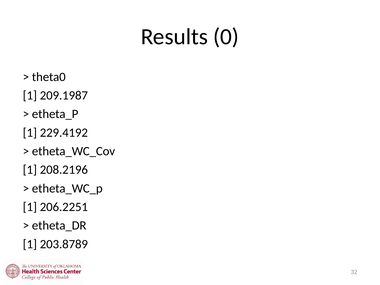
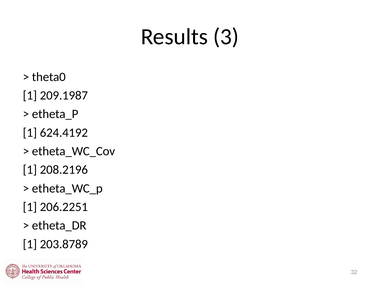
0: 0 -> 3
229.4192: 229.4192 -> 624.4192
